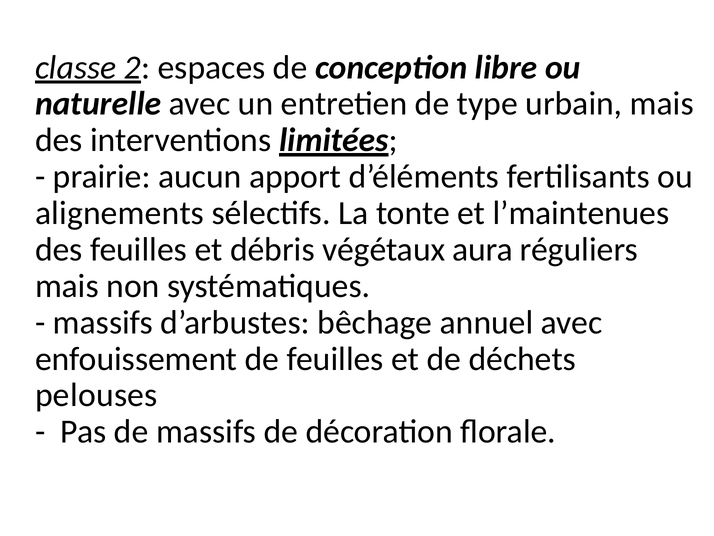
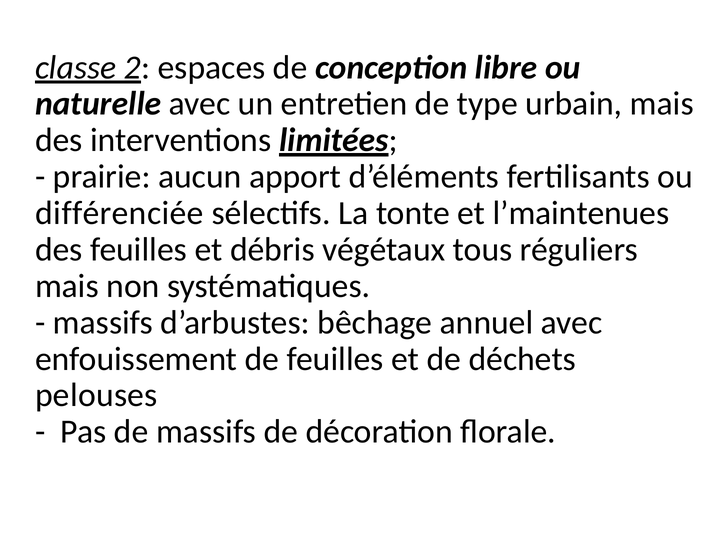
alignements: alignements -> différenciée
aura: aura -> tous
